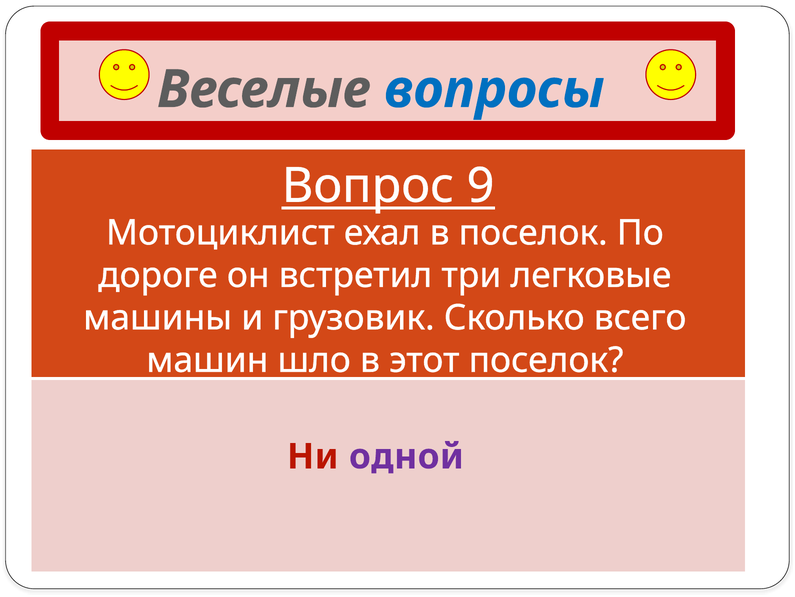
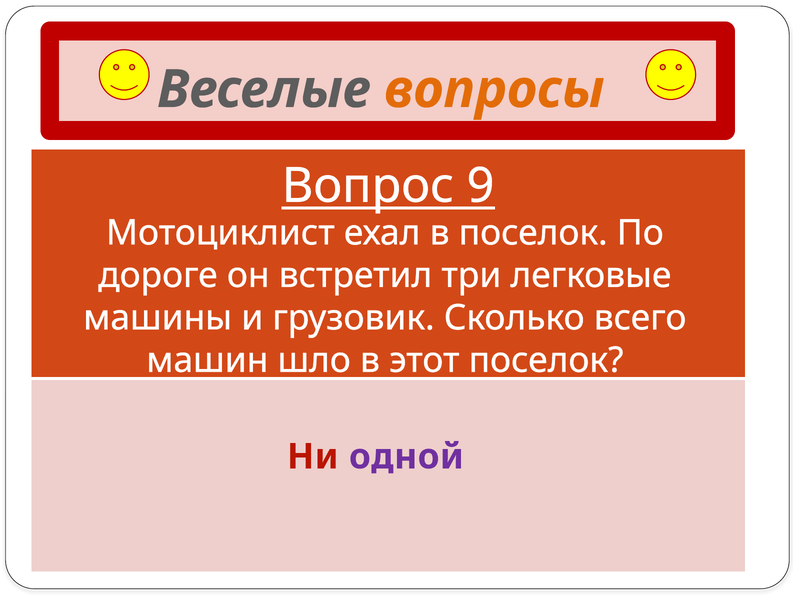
вопросы colour: blue -> orange
